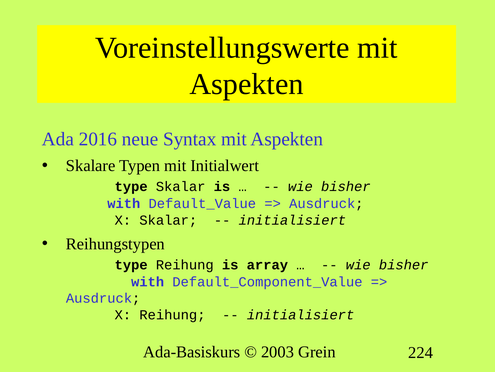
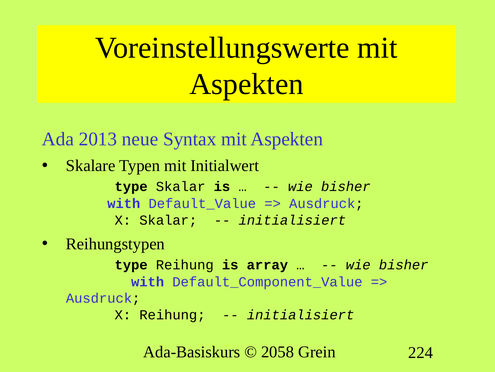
2016: 2016 -> 2013
2003: 2003 -> 2058
